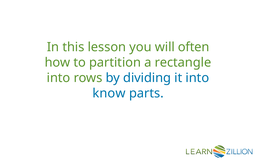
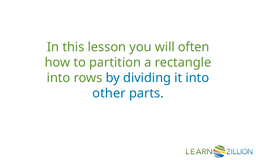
know: know -> other
